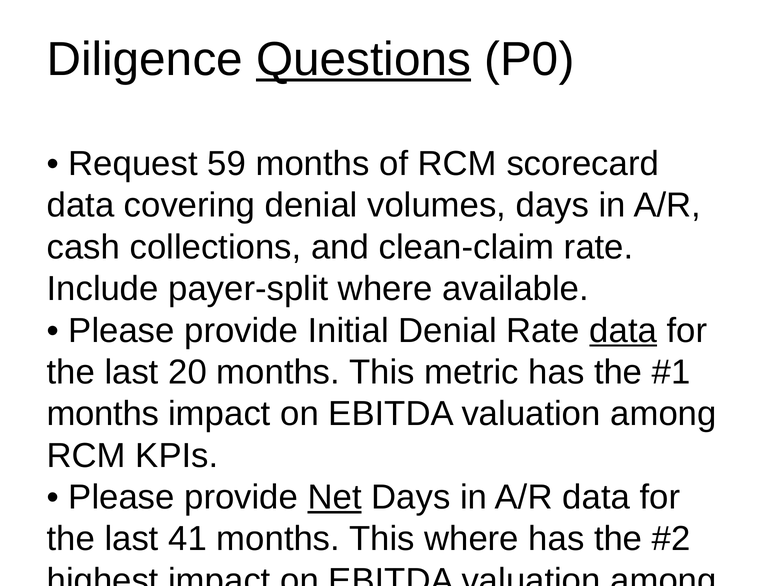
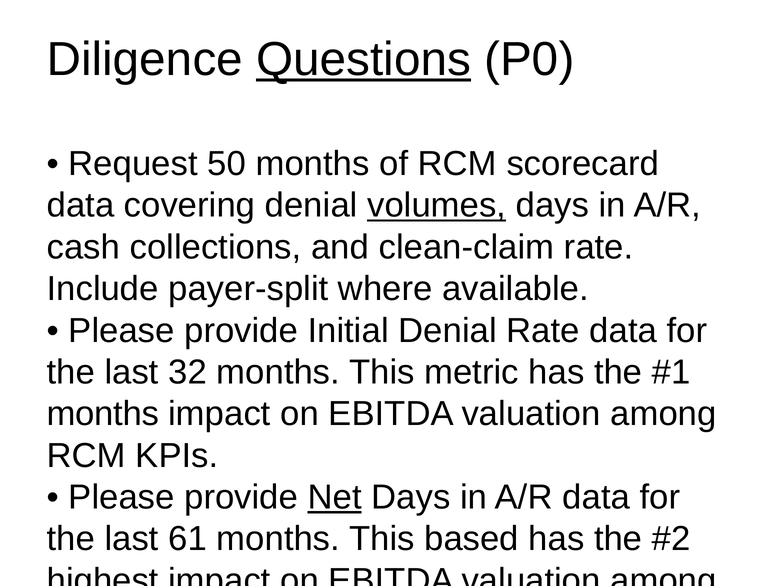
59: 59 -> 50
volumes underline: none -> present
data at (623, 330) underline: present -> none
20: 20 -> 32
41: 41 -> 61
This where: where -> based
